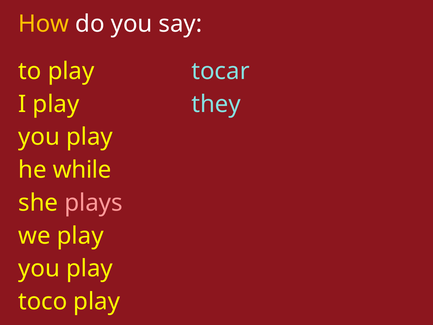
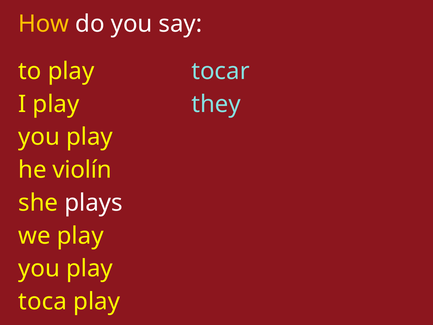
while: while -> violín
plays colour: pink -> white
toco: toco -> toca
